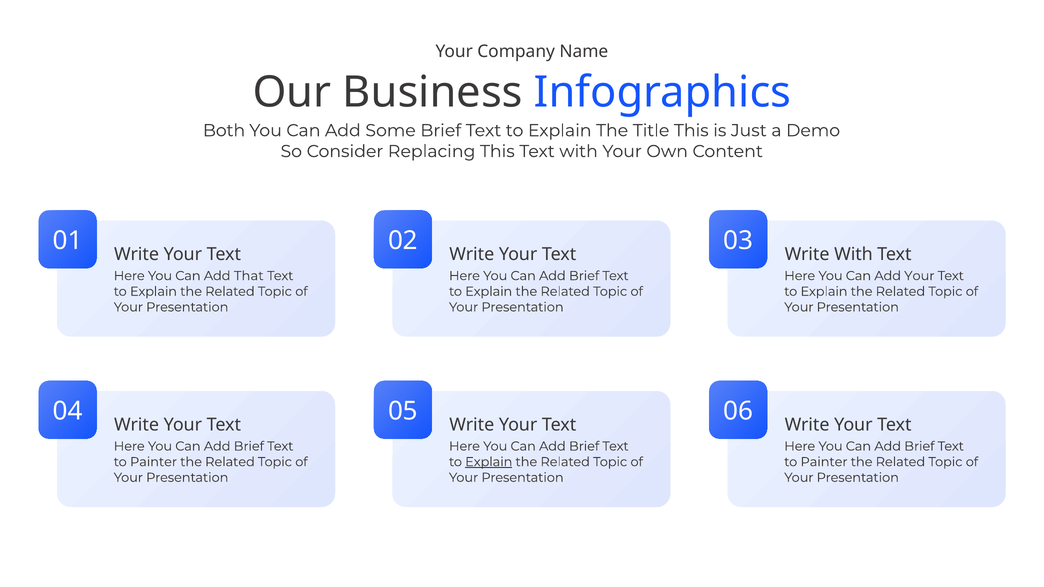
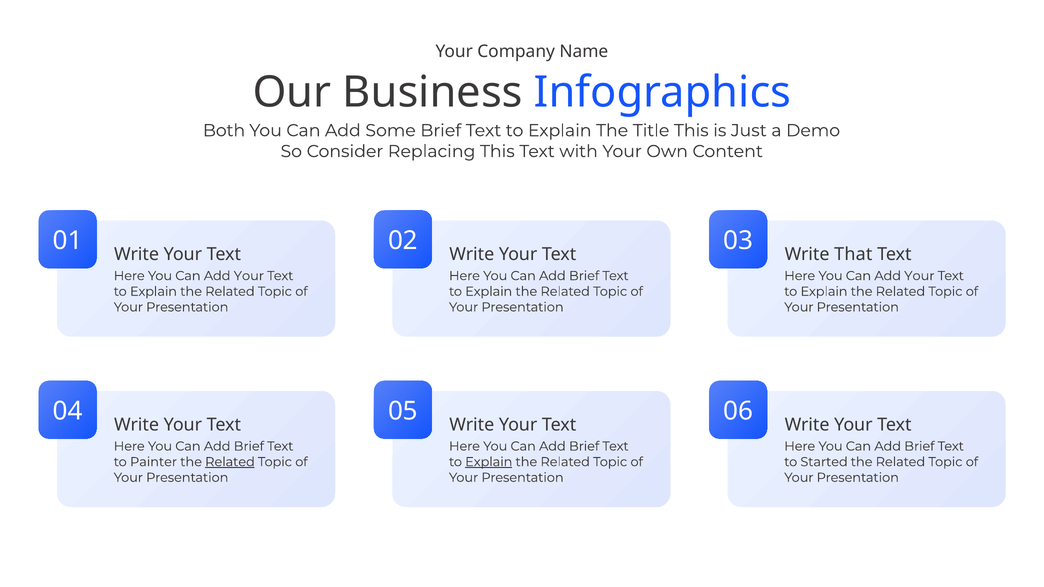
With at (853, 255): With -> That
That at (249, 276): That -> Your
Related at (230, 462) underline: none -> present
Painter at (824, 462): Painter -> Started
